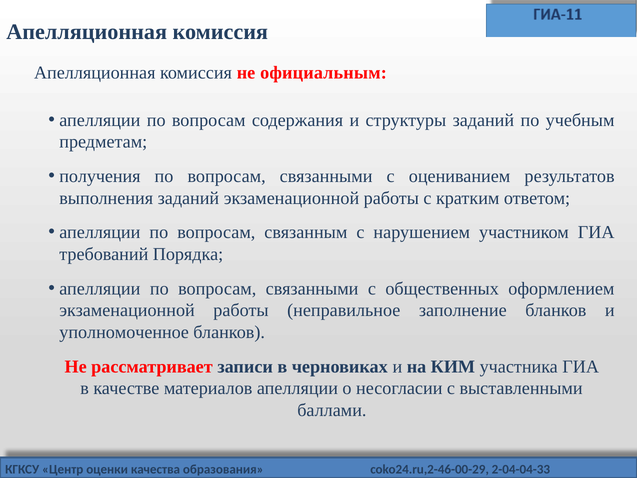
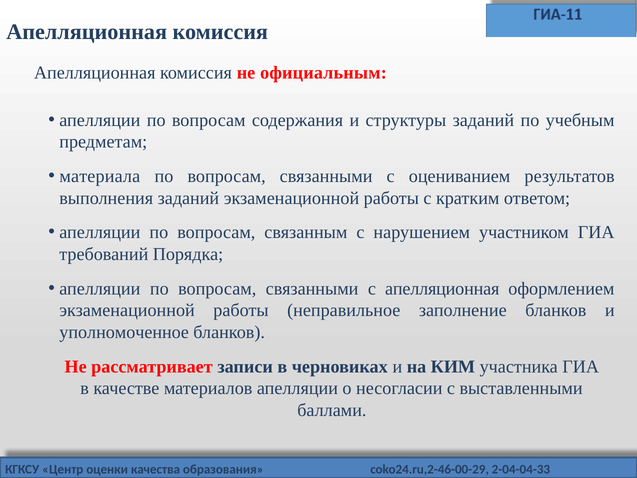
получения: получения -> материала
с общественных: общественных -> апелляционная
